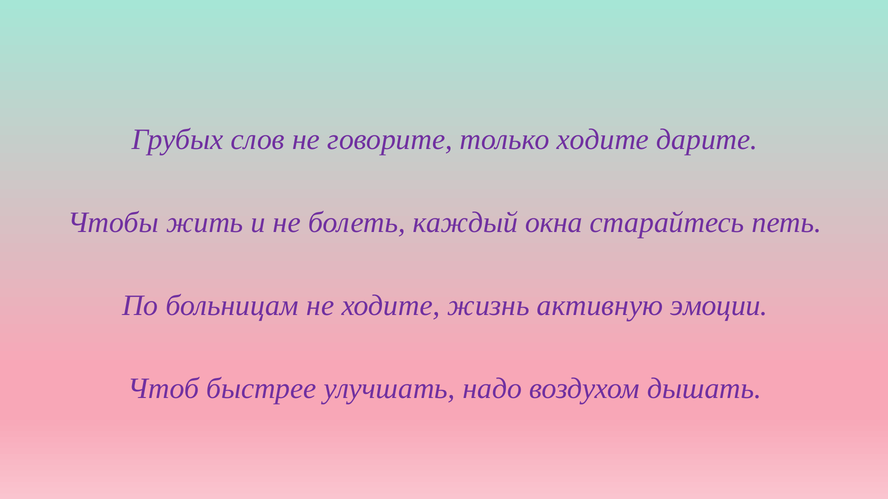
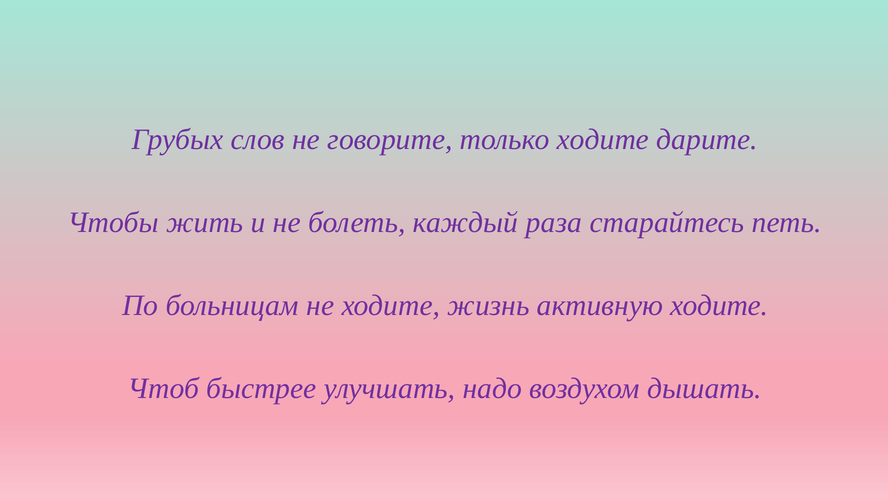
окна: окна -> раза
активную эмоции: эмоции -> ходите
